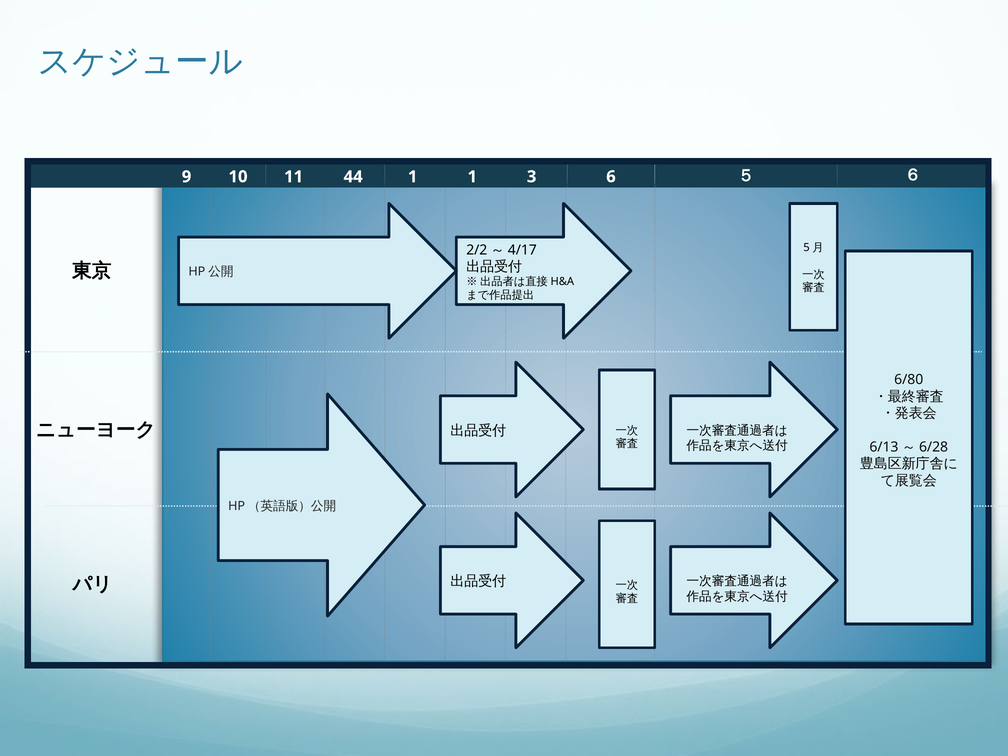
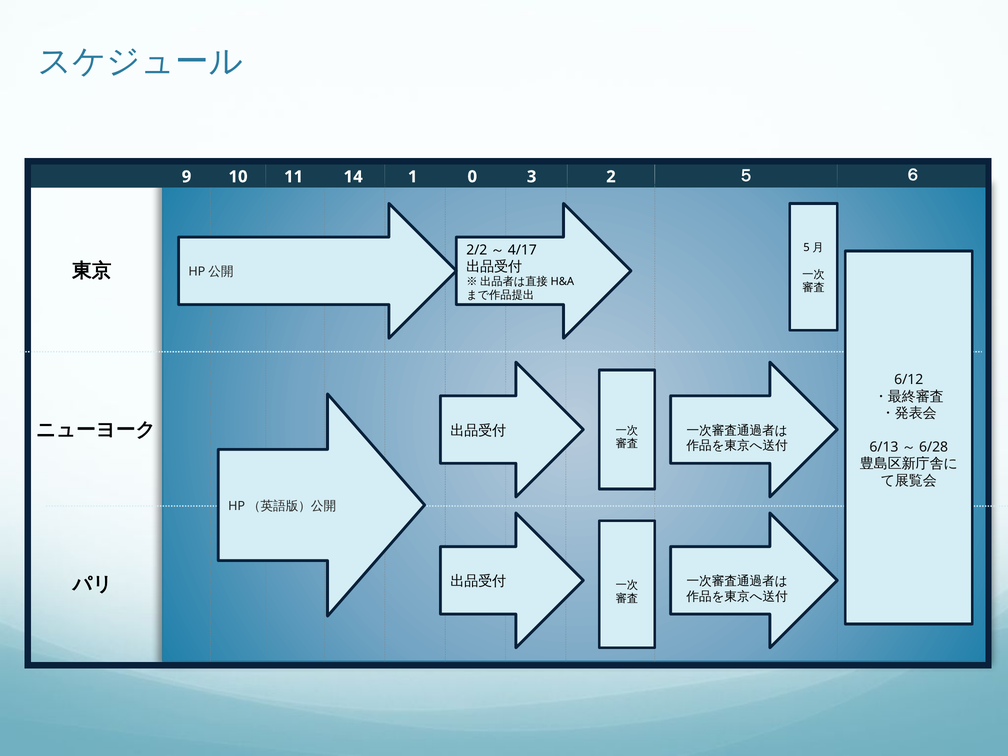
44: 44 -> 14
1 1: 1 -> 0
6: 6 -> 2
6/80: 6/80 -> 6/12
